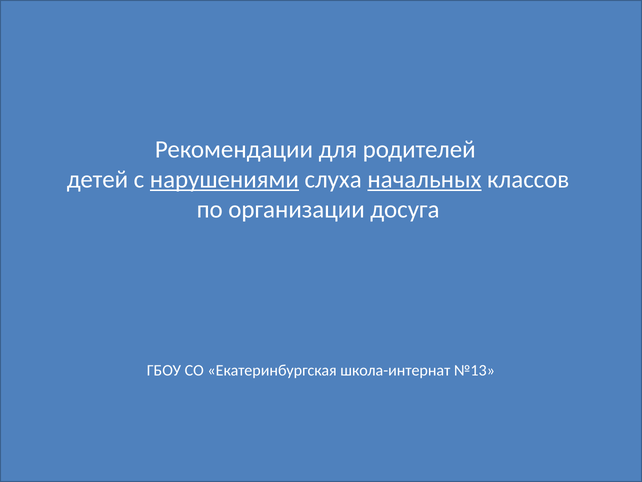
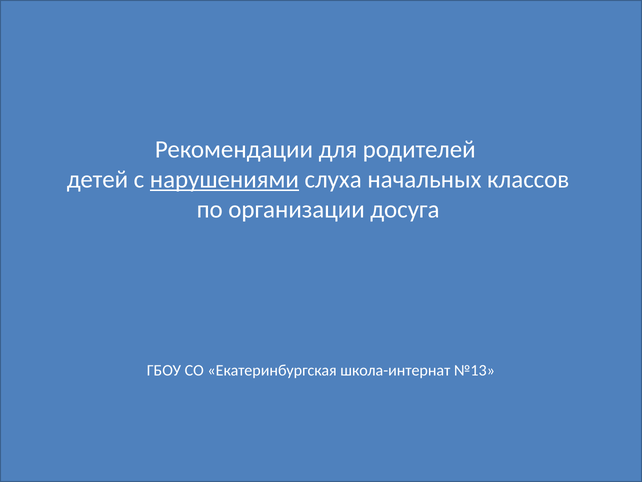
начальных underline: present -> none
